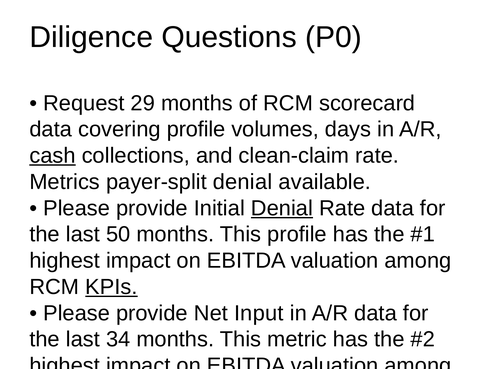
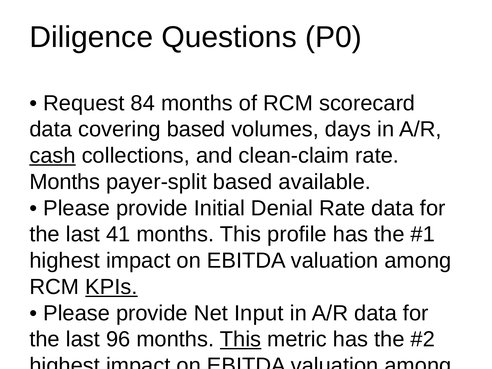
29: 29 -> 84
covering profile: profile -> based
Metrics at (65, 182): Metrics -> Months
payer-split denial: denial -> based
Denial at (282, 208) underline: present -> none
50: 50 -> 41
34: 34 -> 96
This at (241, 339) underline: none -> present
